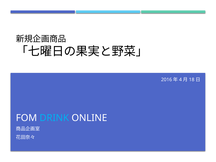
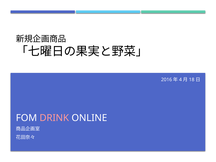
DRINK colour: light blue -> pink
